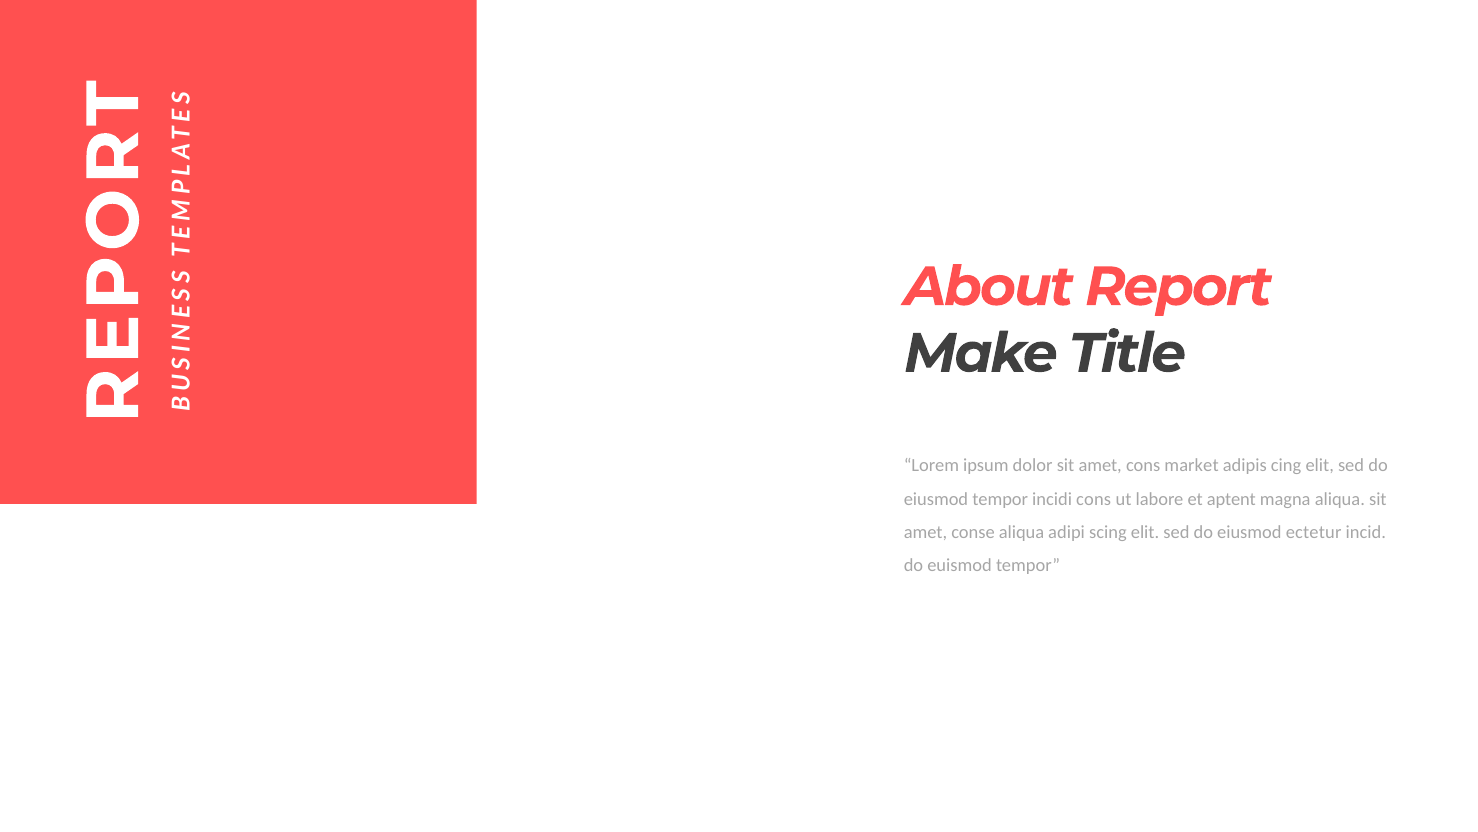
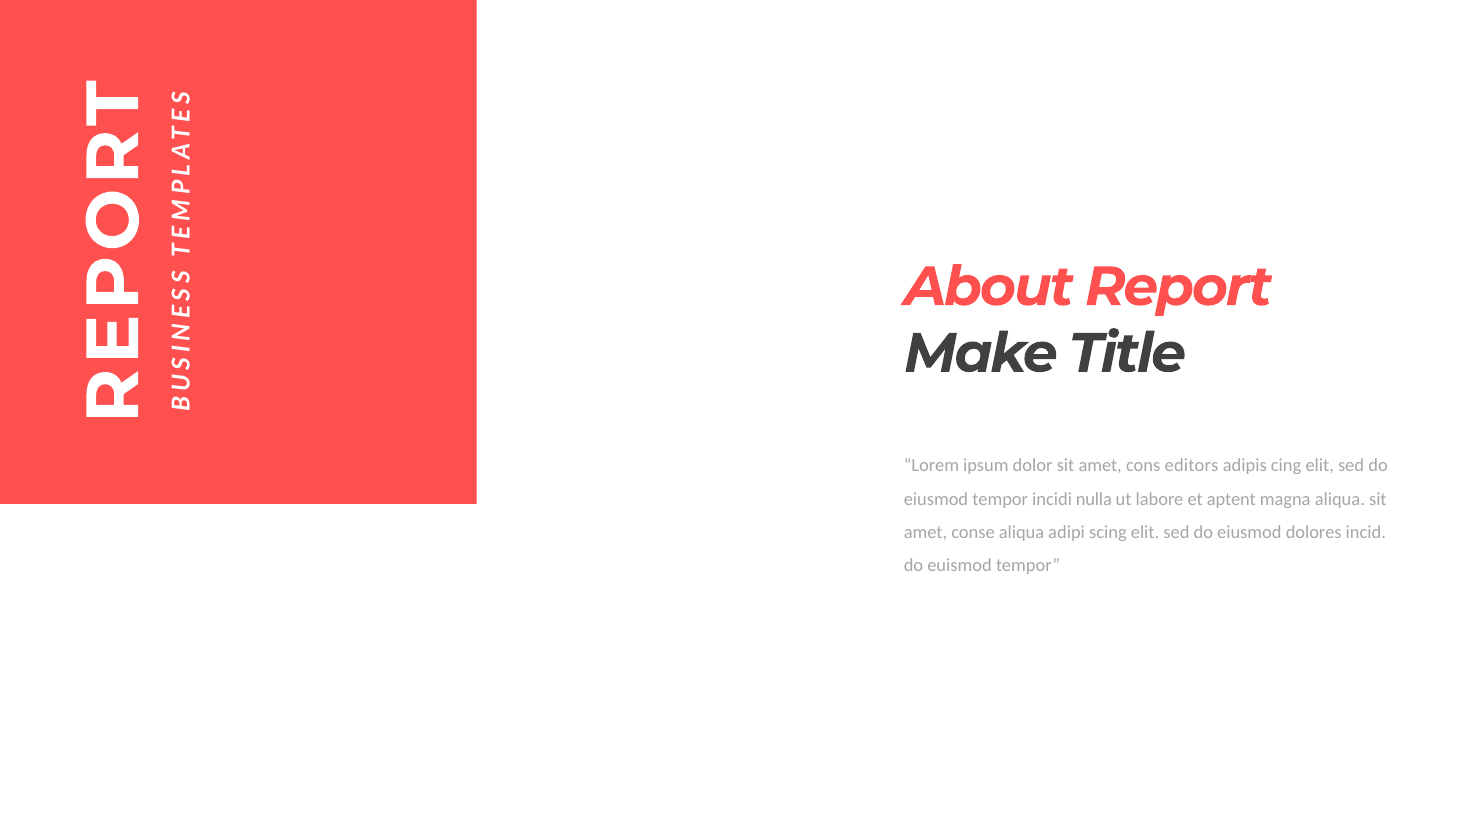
market: market -> editors
incidi cons: cons -> nulla
ectetur: ectetur -> dolores
